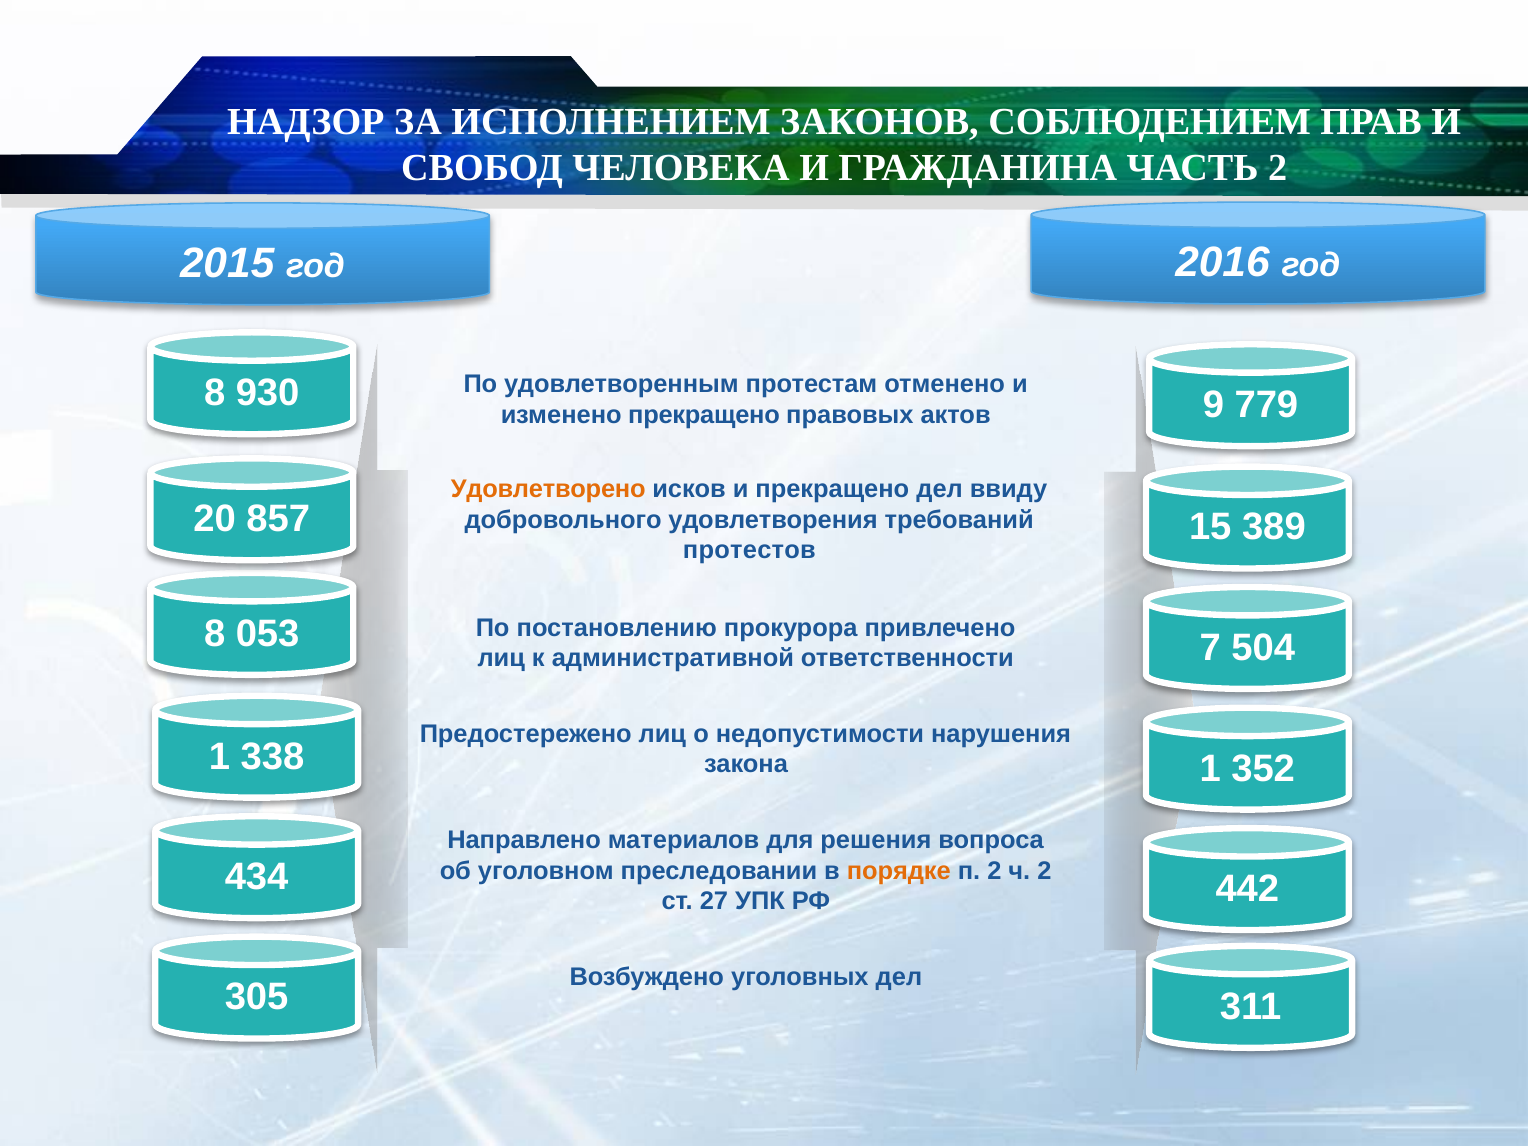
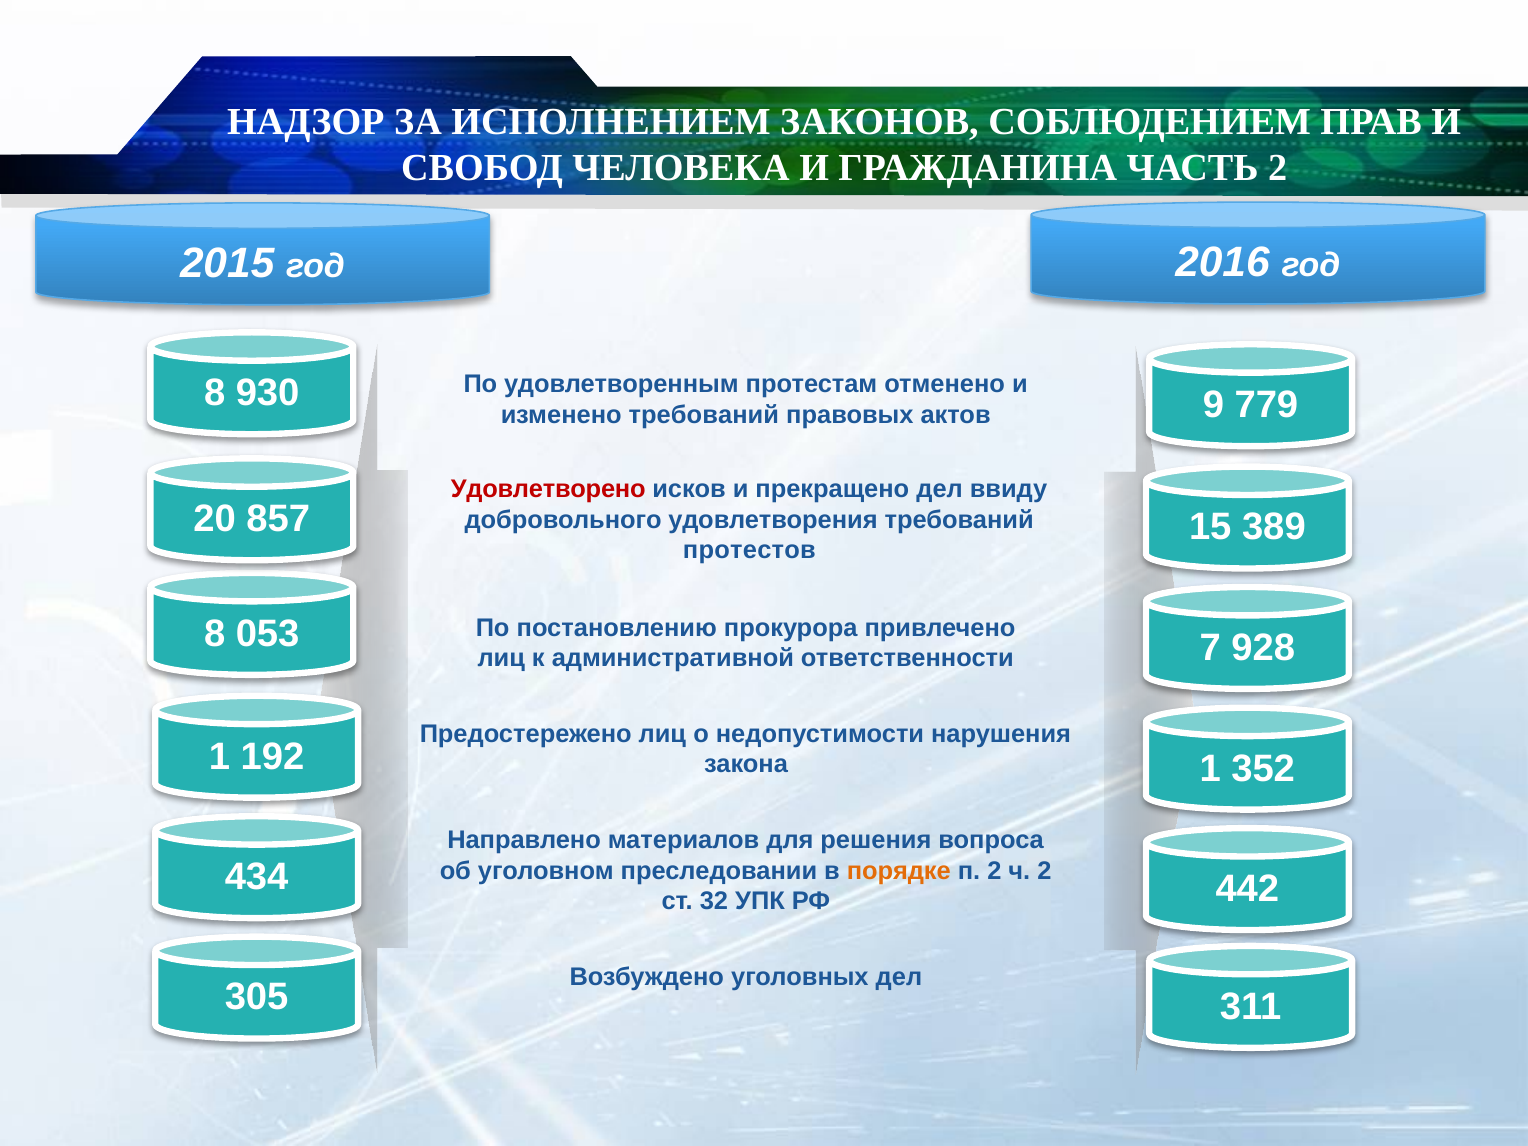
изменено прекращено: прекращено -> требований
Удовлетворено colour: orange -> red
504: 504 -> 928
338: 338 -> 192
27: 27 -> 32
